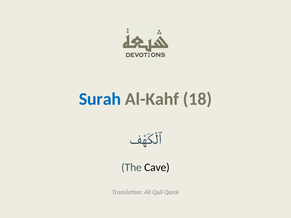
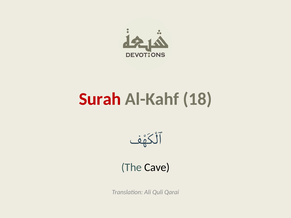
Surah colour: blue -> red
